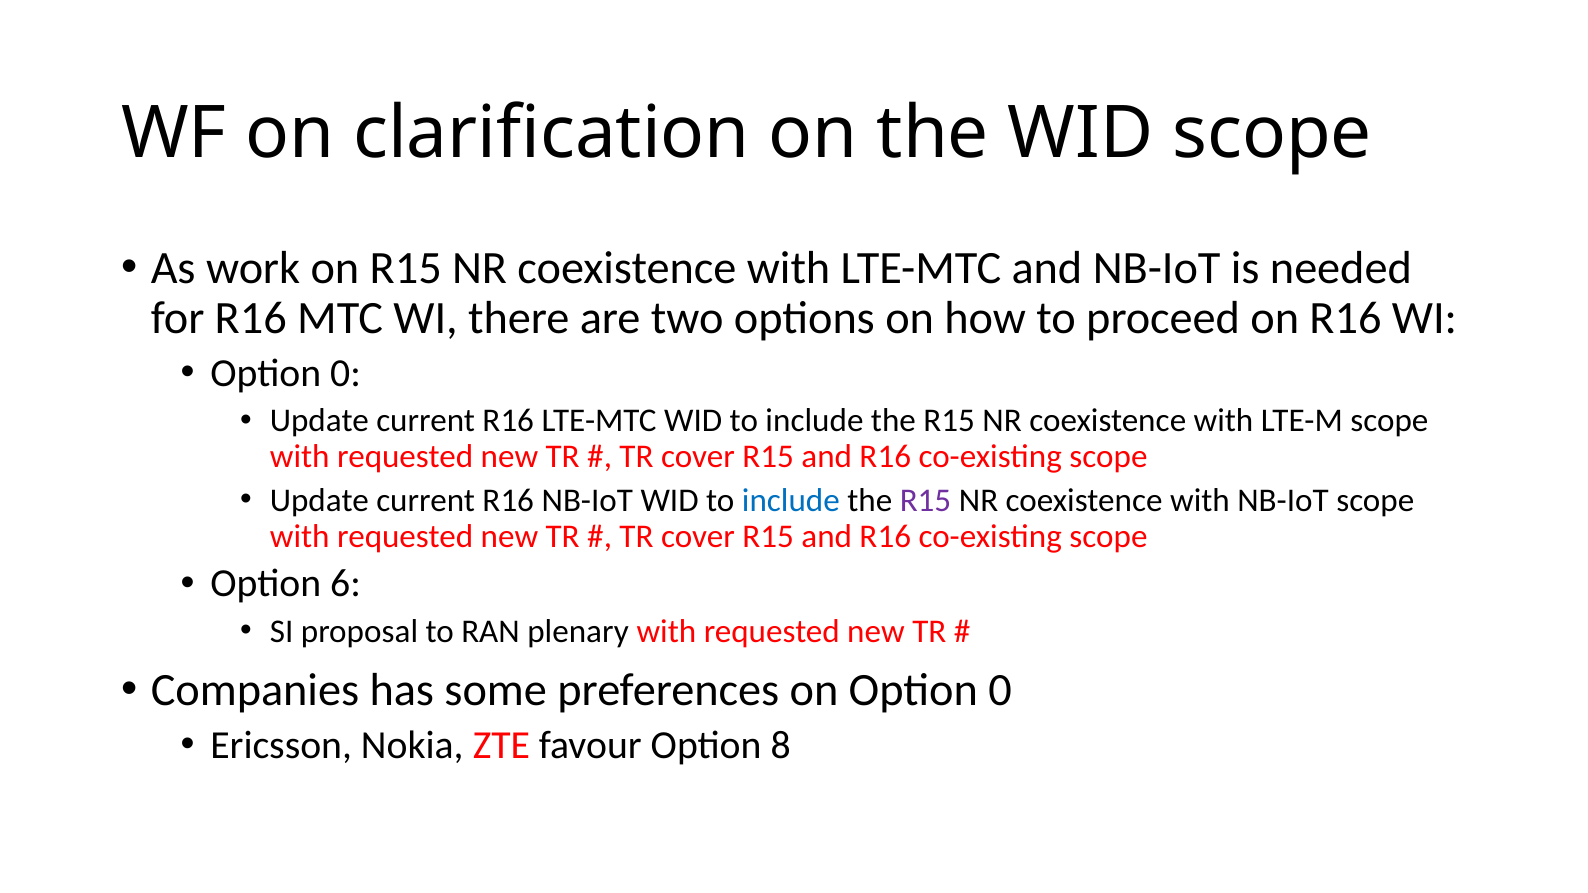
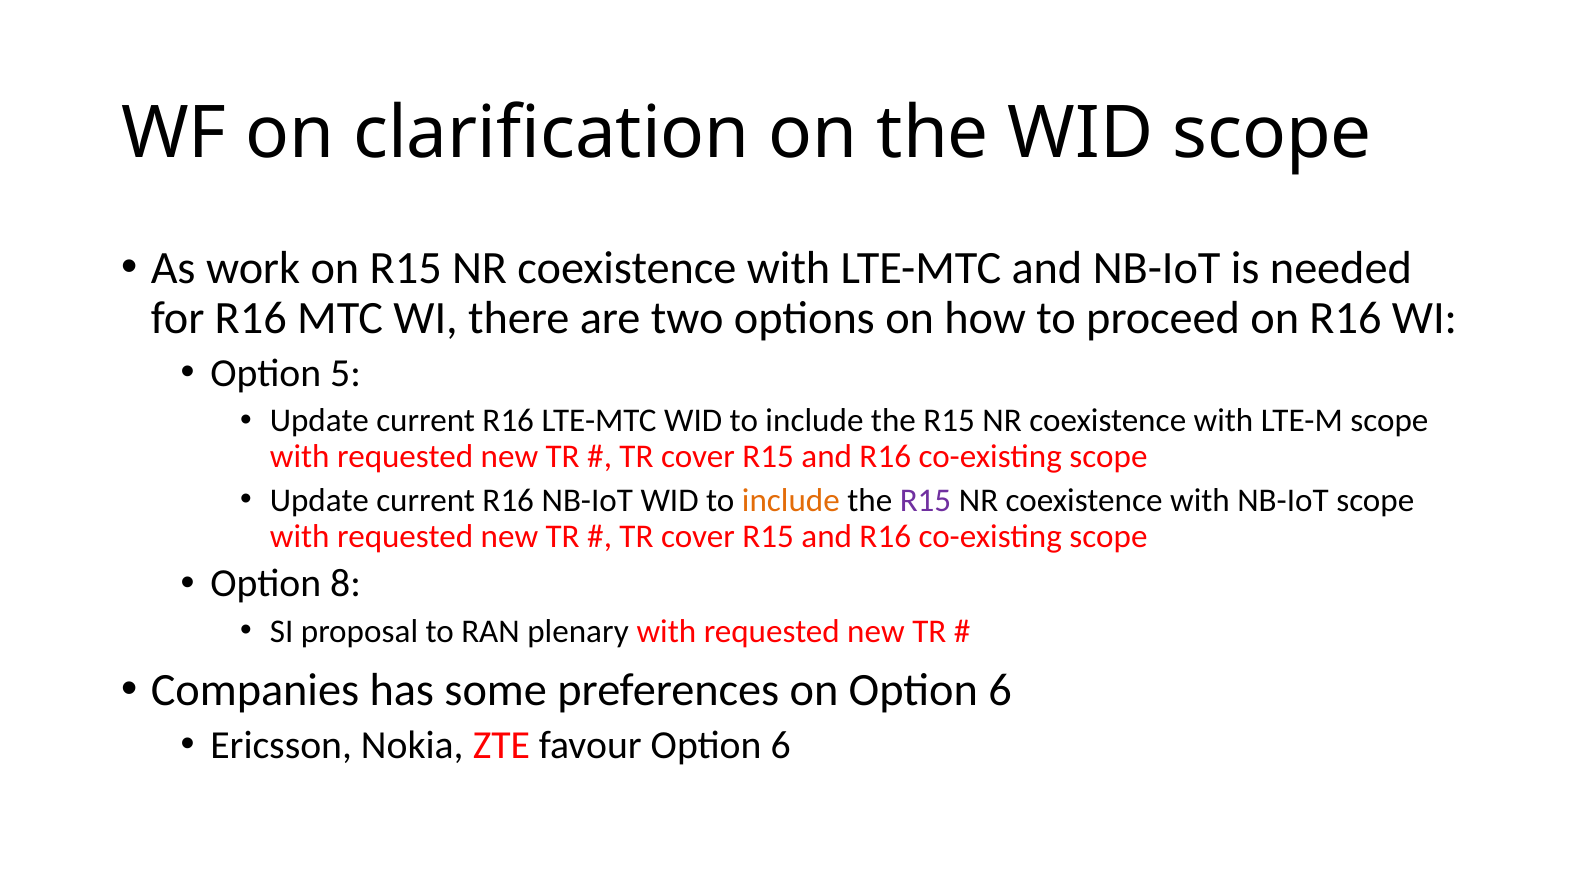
0 at (346, 373): 0 -> 5
include at (791, 500) colour: blue -> orange
6: 6 -> 8
on Option 0: 0 -> 6
favour Option 8: 8 -> 6
